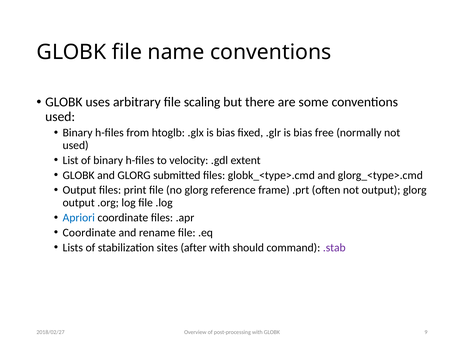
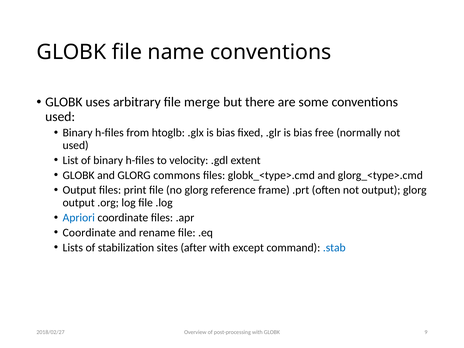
scaling: scaling -> merge
submitted: submitted -> commons
should: should -> except
.stab colour: purple -> blue
